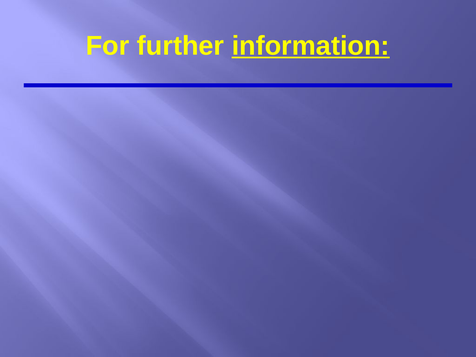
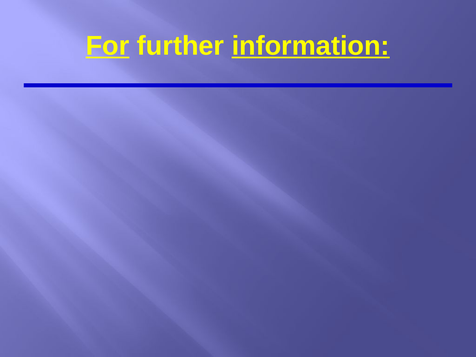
For underline: none -> present
